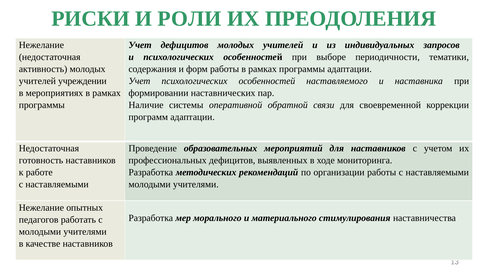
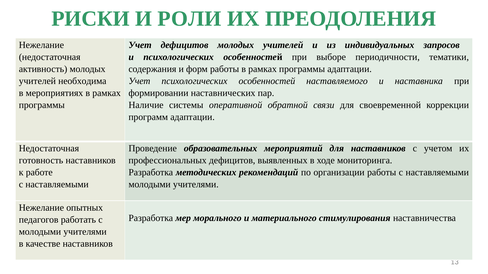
учреждении: учреждении -> необходима
